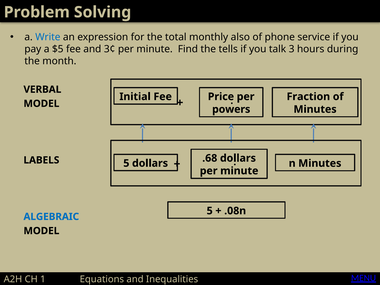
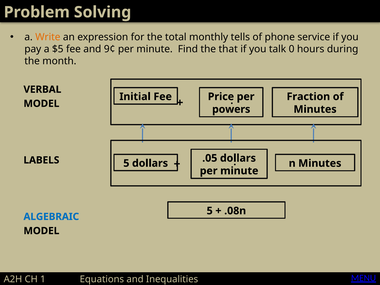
Write colour: blue -> orange
also: also -> tells
3¢: 3¢ -> 9¢
tells: tells -> that
3: 3 -> 0
.68: .68 -> .05
